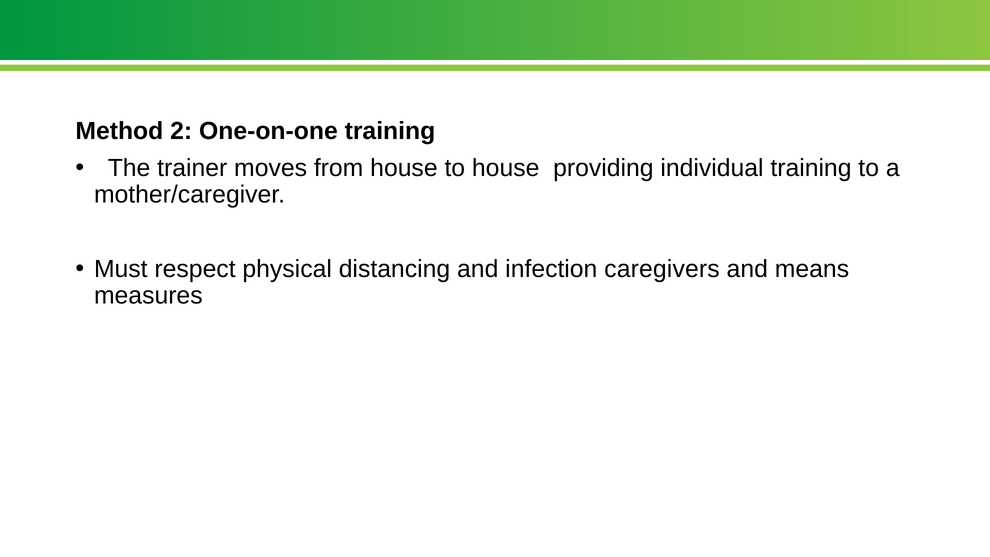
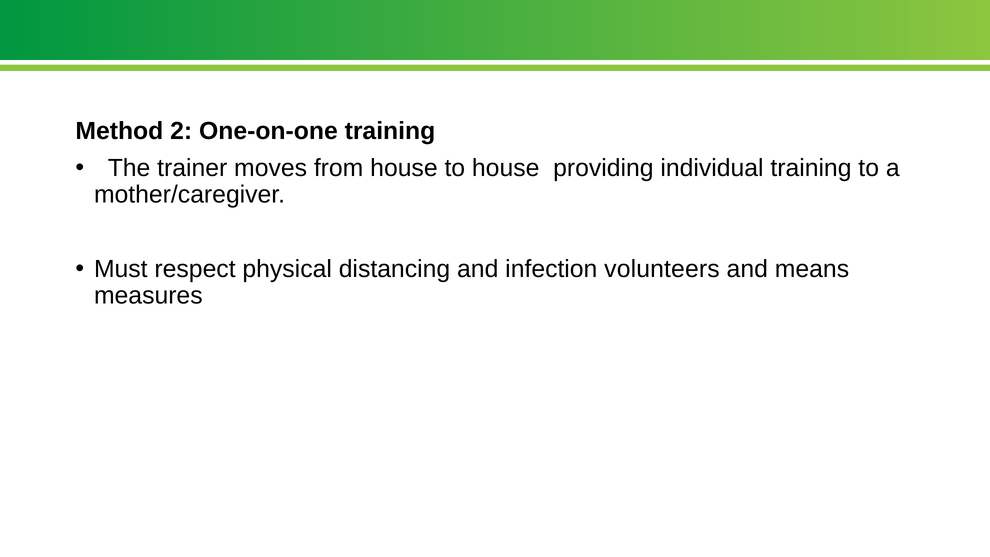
caregivers: caregivers -> volunteers
